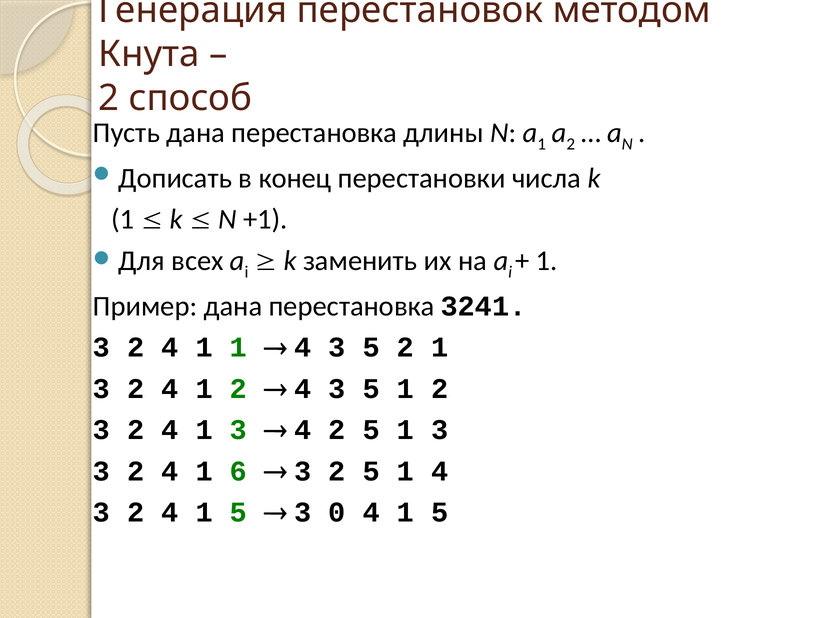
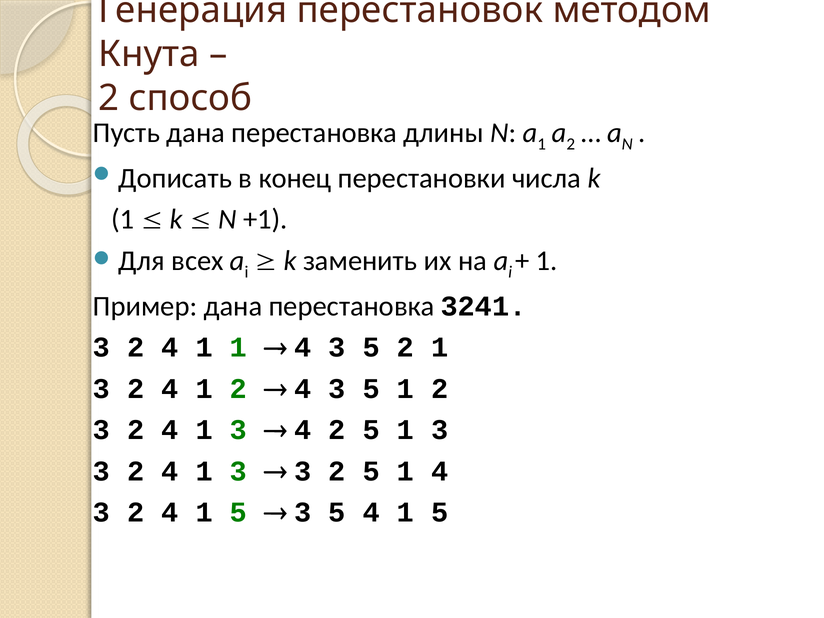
6 at (239, 471): 6 -> 3
0 at (337, 512): 0 -> 5
